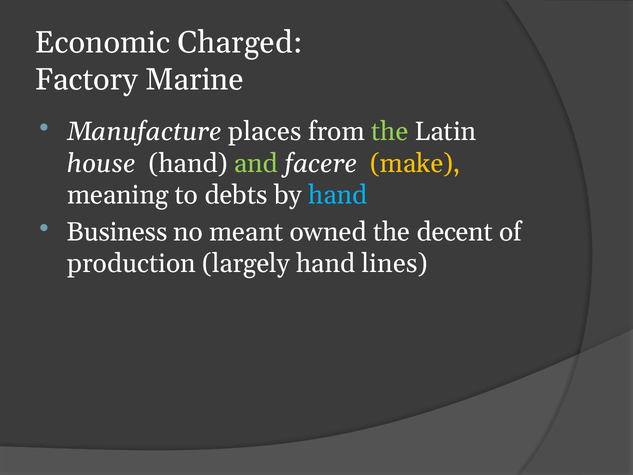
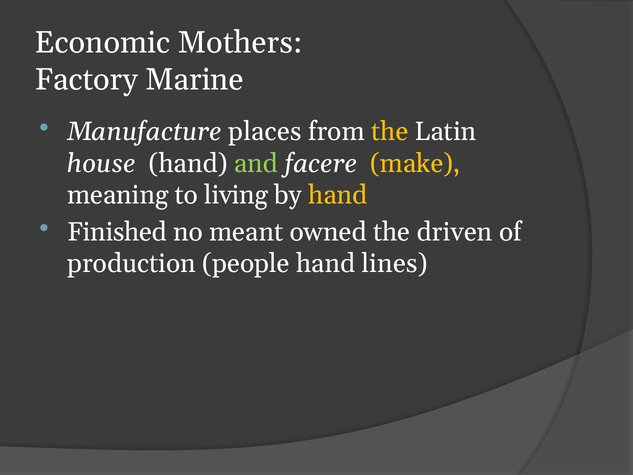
Charged: Charged -> Mothers
the at (390, 132) colour: light green -> yellow
debts: debts -> living
hand at (338, 195) colour: light blue -> yellow
Business: Business -> Finished
decent: decent -> driven
largely: largely -> people
